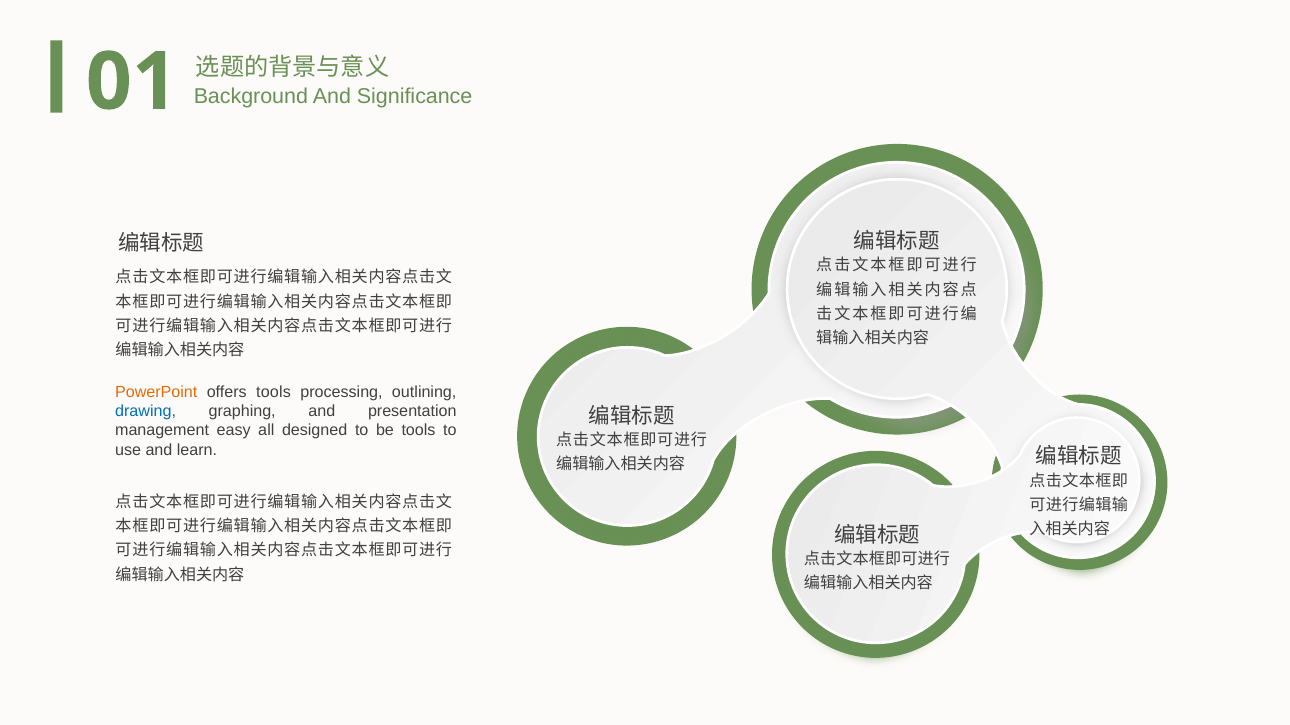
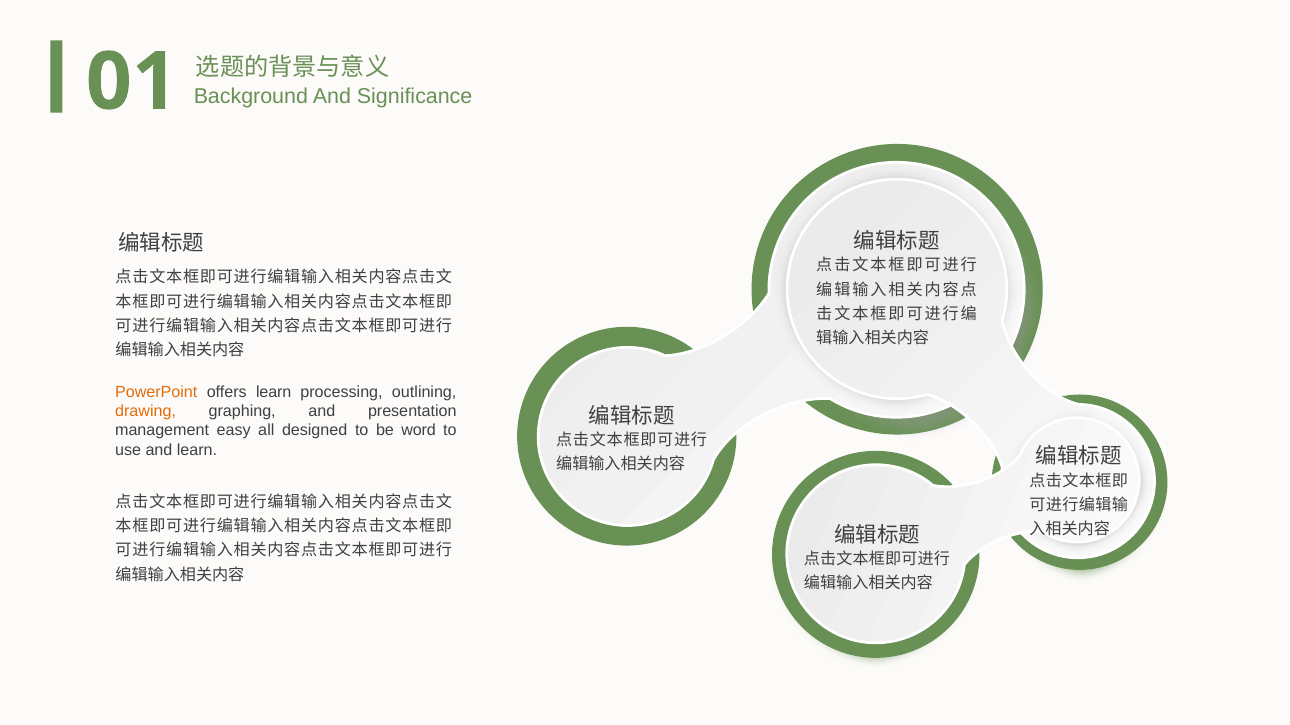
offers tools: tools -> learn
drawing colour: blue -> orange
be tools: tools -> word
